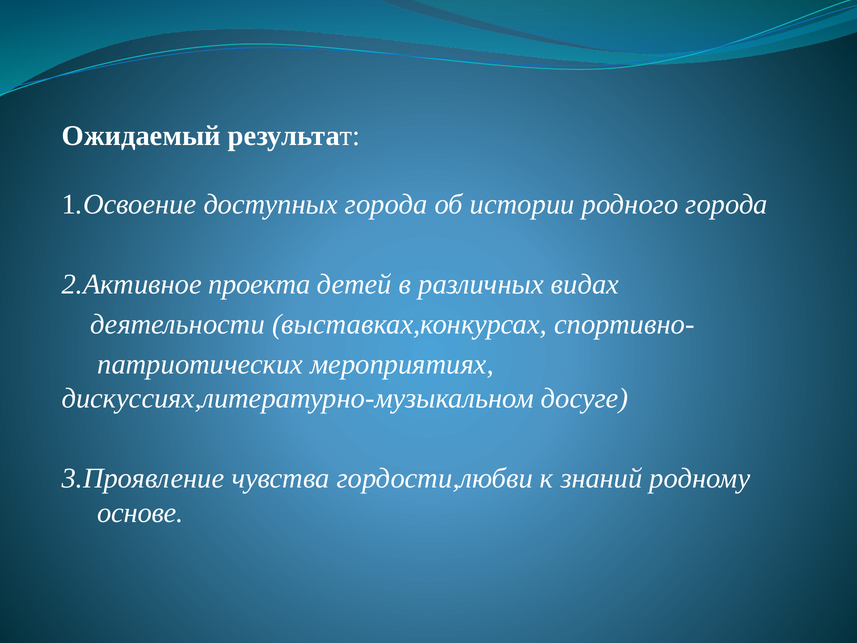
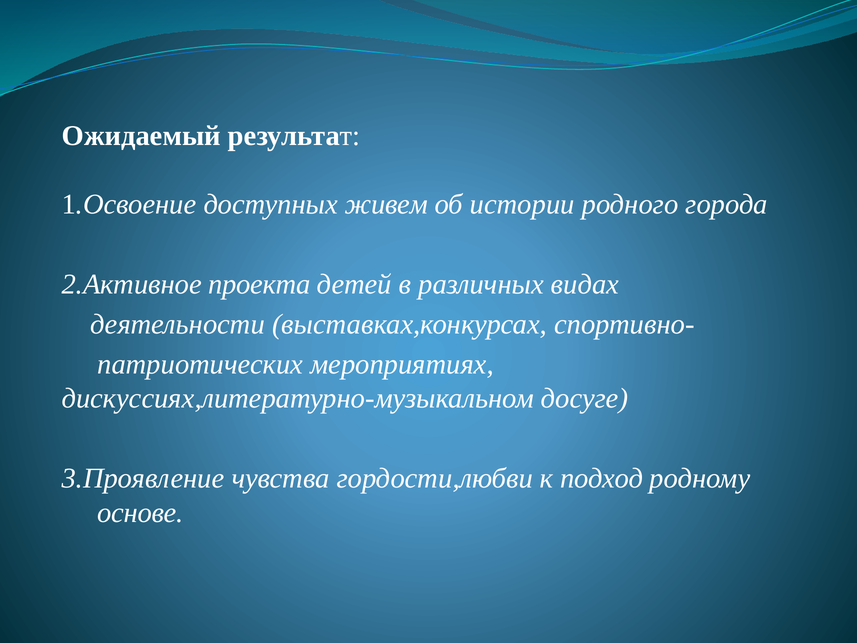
доступных города: города -> живем
знаний: знаний -> подход
